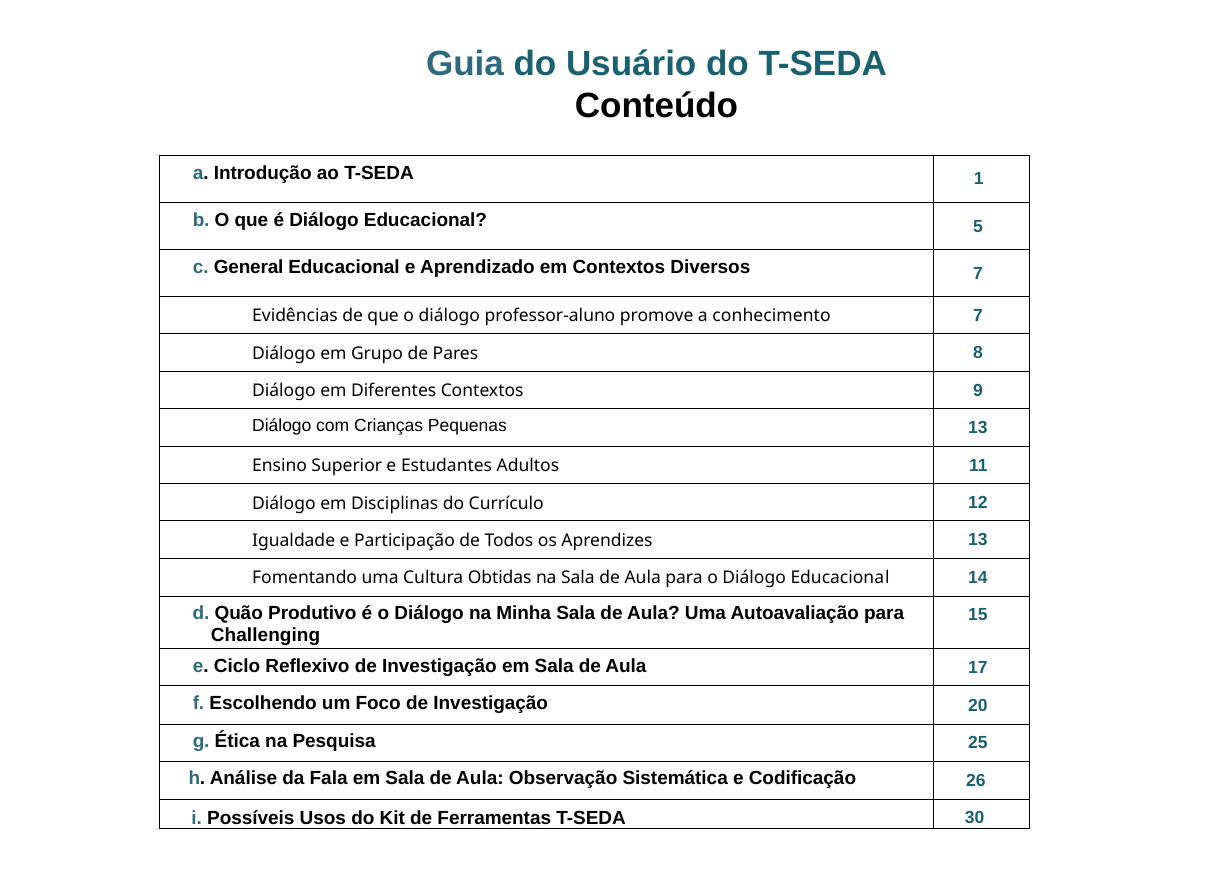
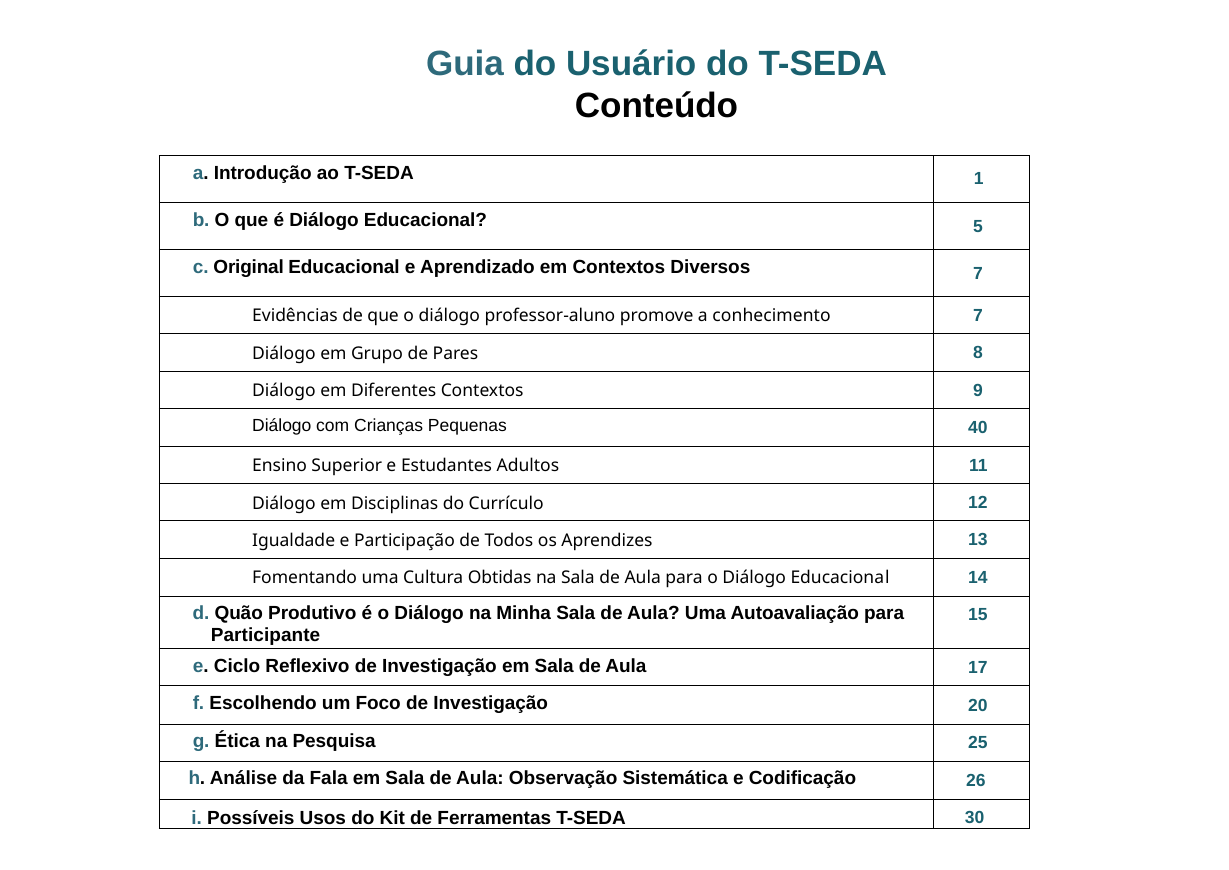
General: General -> Original
Pequenas 13: 13 -> 40
Challenging: Challenging -> Participante
